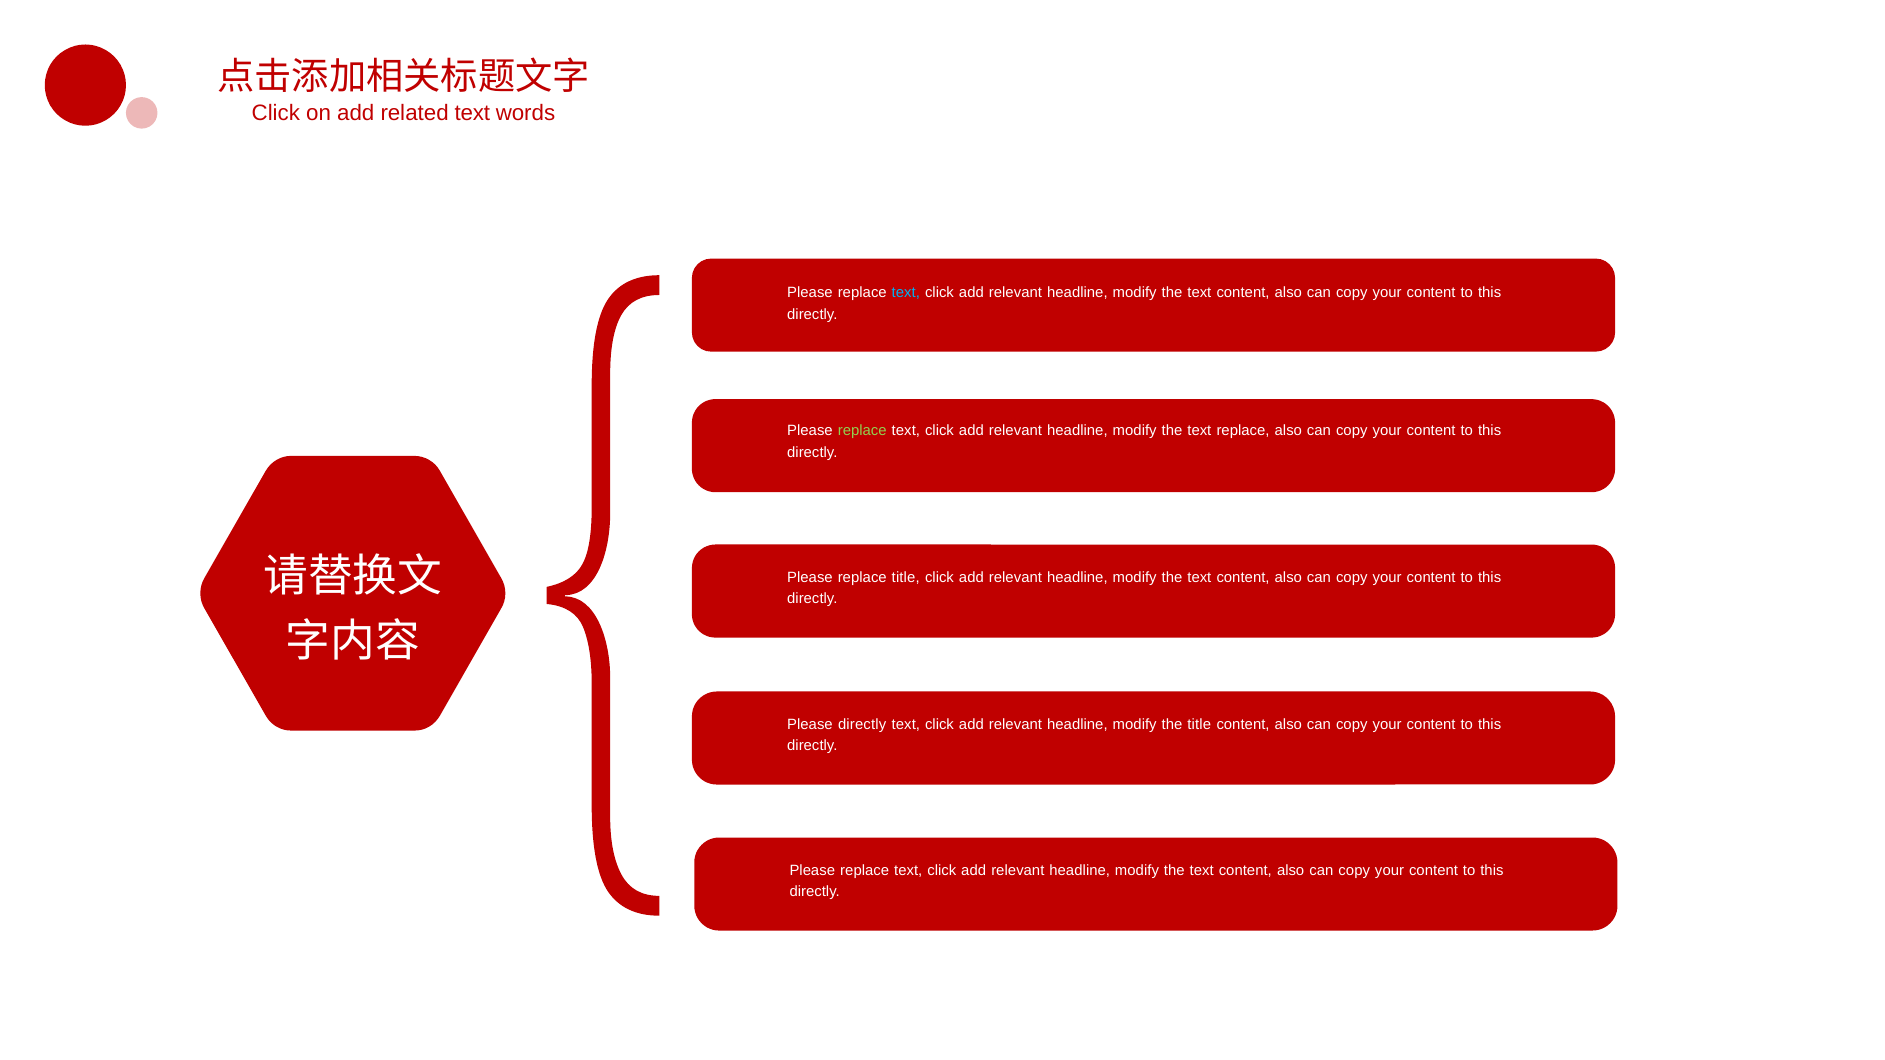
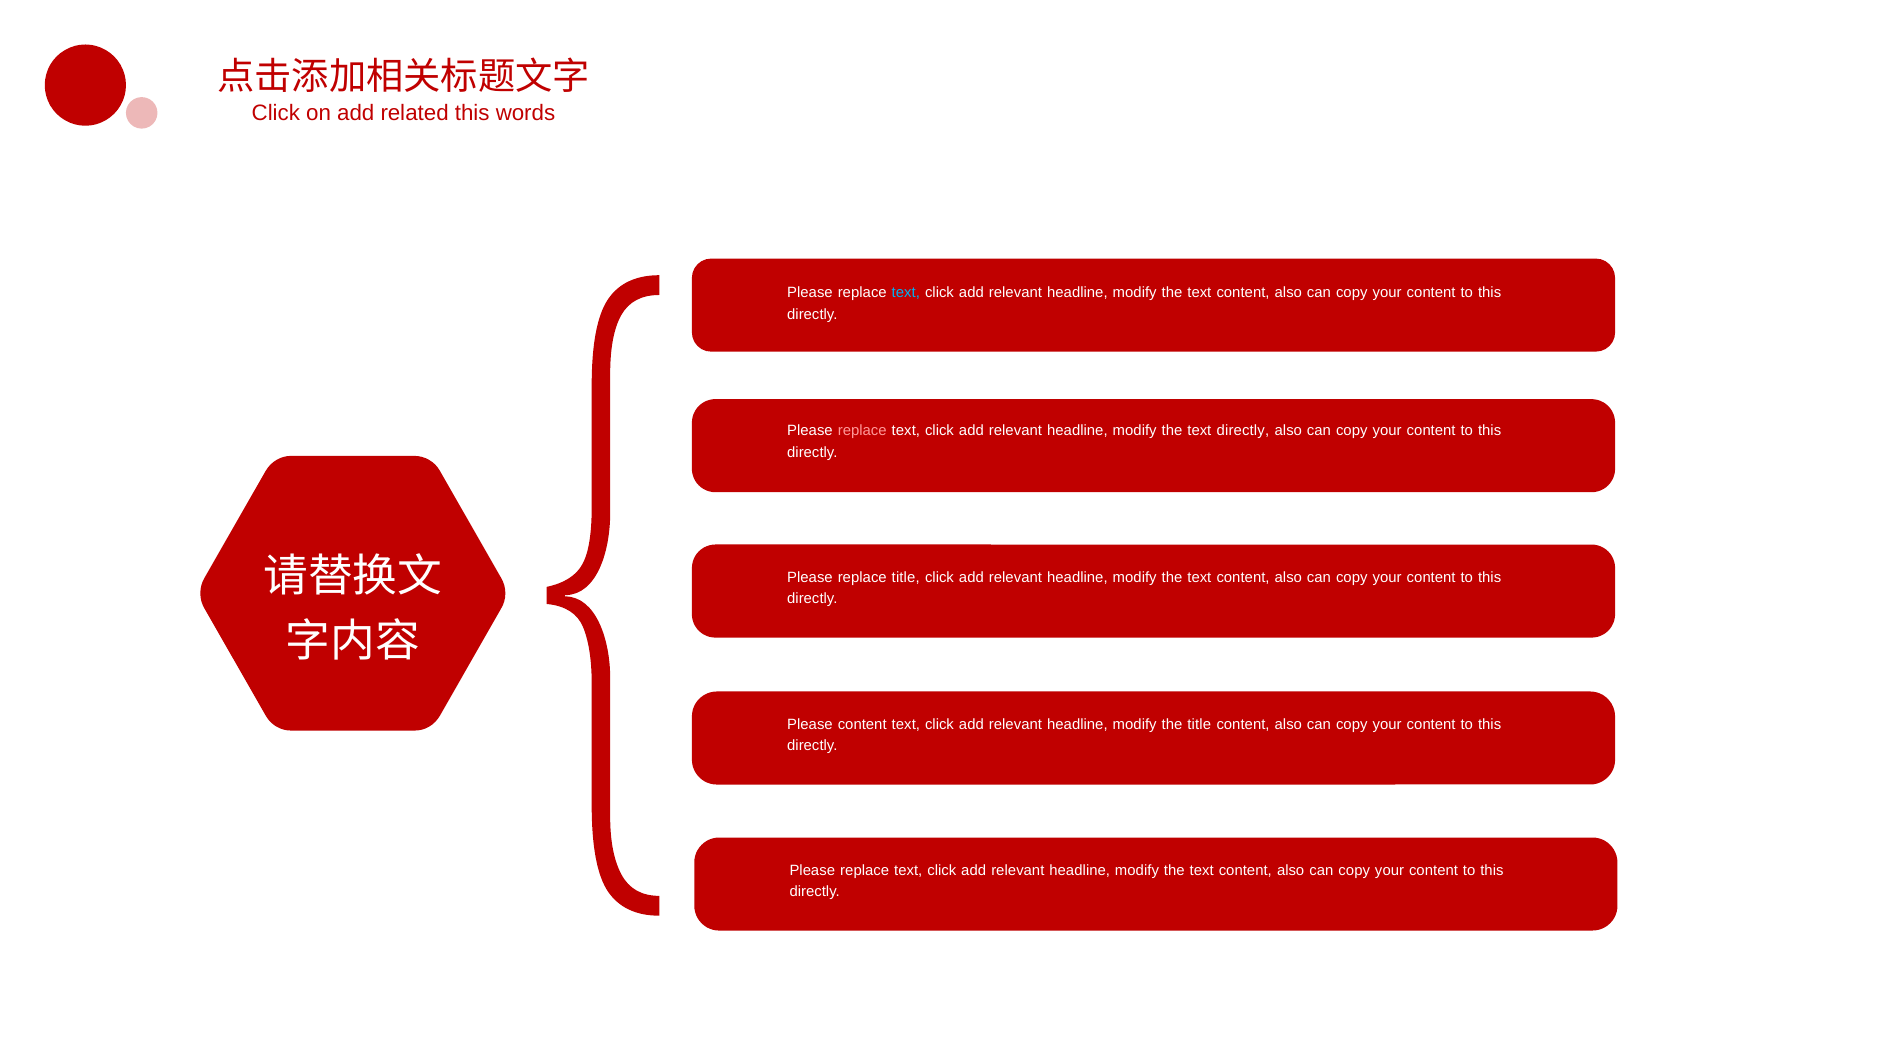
related text: text -> this
replace at (862, 431) colour: light green -> pink
text replace: replace -> directly
Please directly: directly -> content
